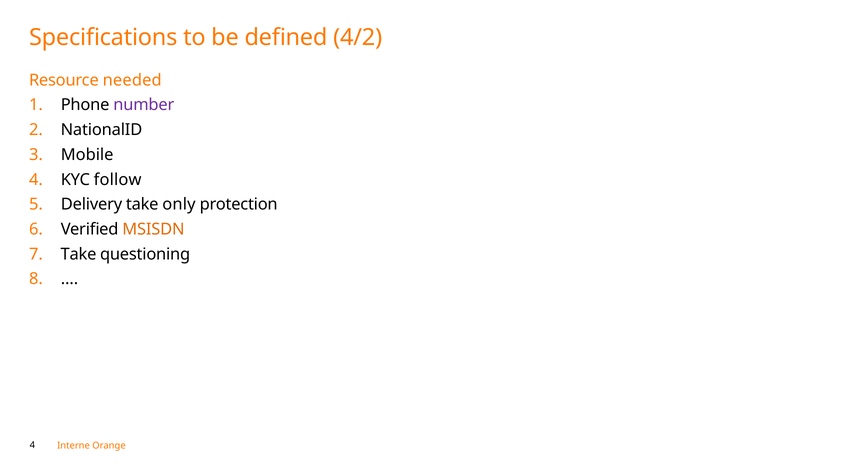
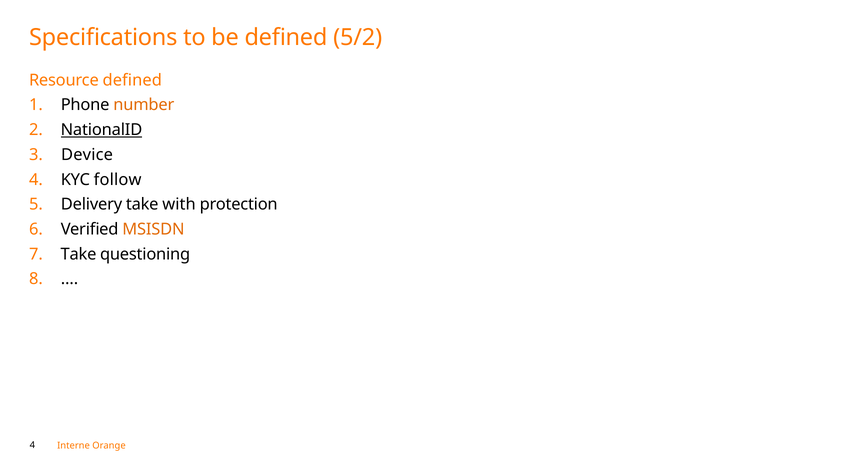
4/2: 4/2 -> 5/2
Resource needed: needed -> defined
number colour: purple -> orange
NationalID underline: none -> present
Mobile: Mobile -> Device
only: only -> with
